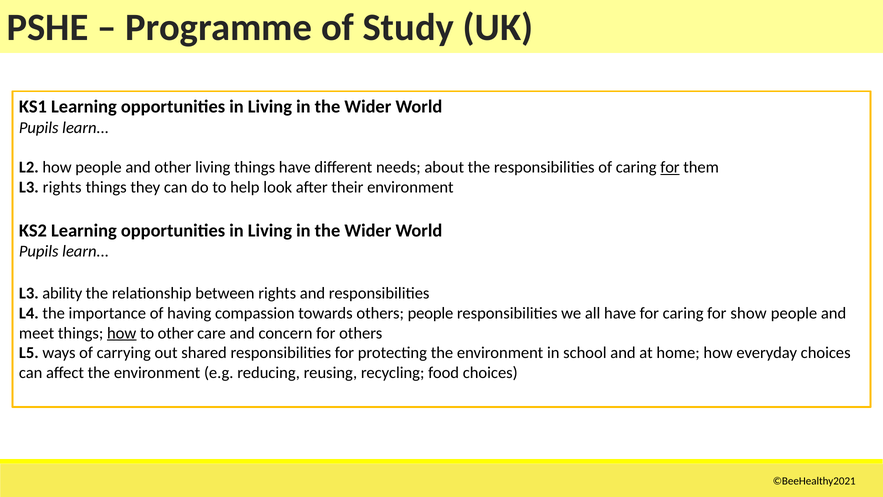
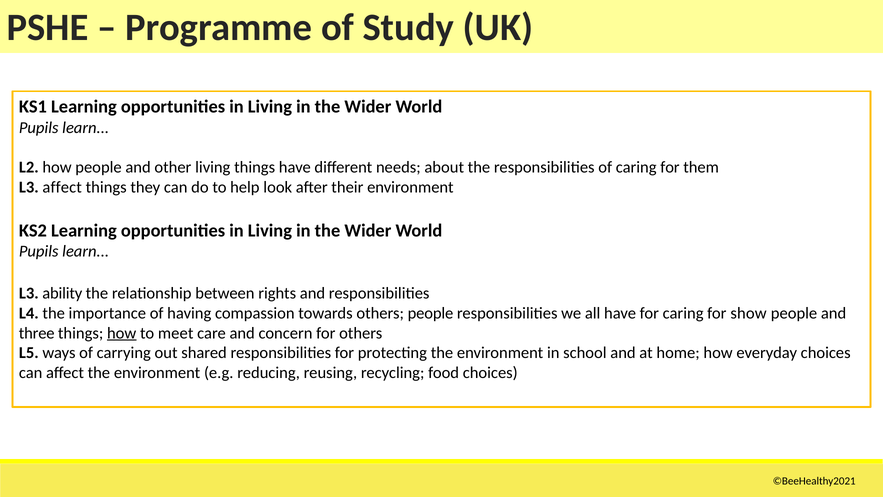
for at (670, 167) underline: present -> none
L3 rights: rights -> affect
meet: meet -> three
to other: other -> meet
